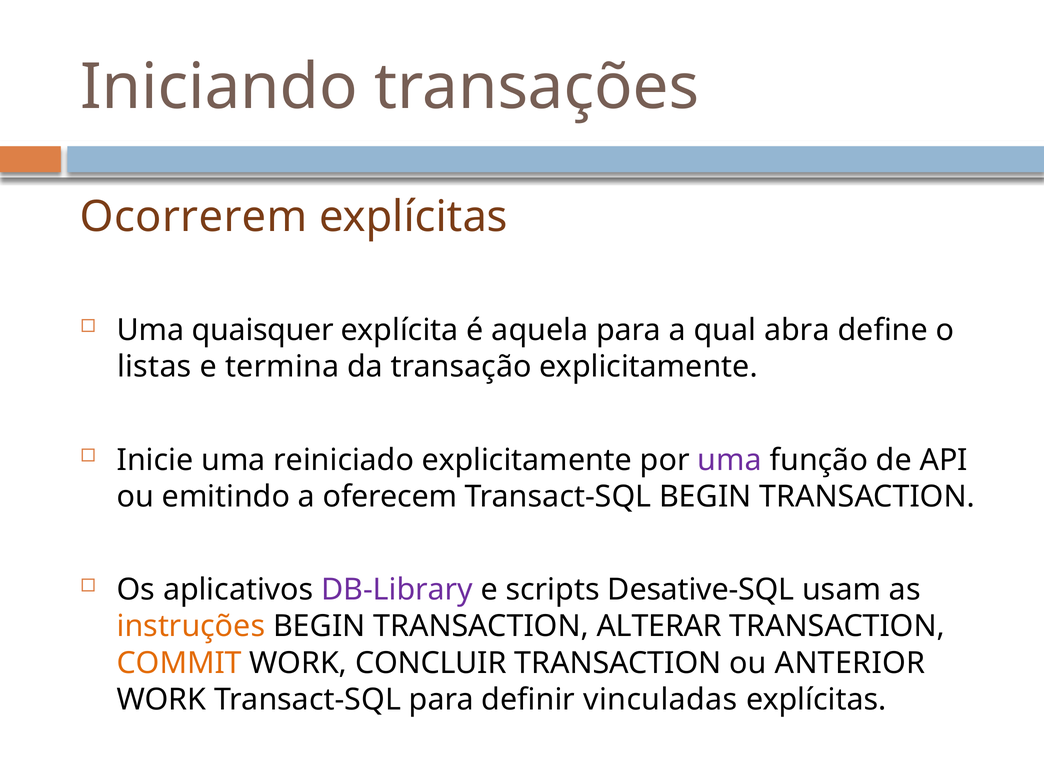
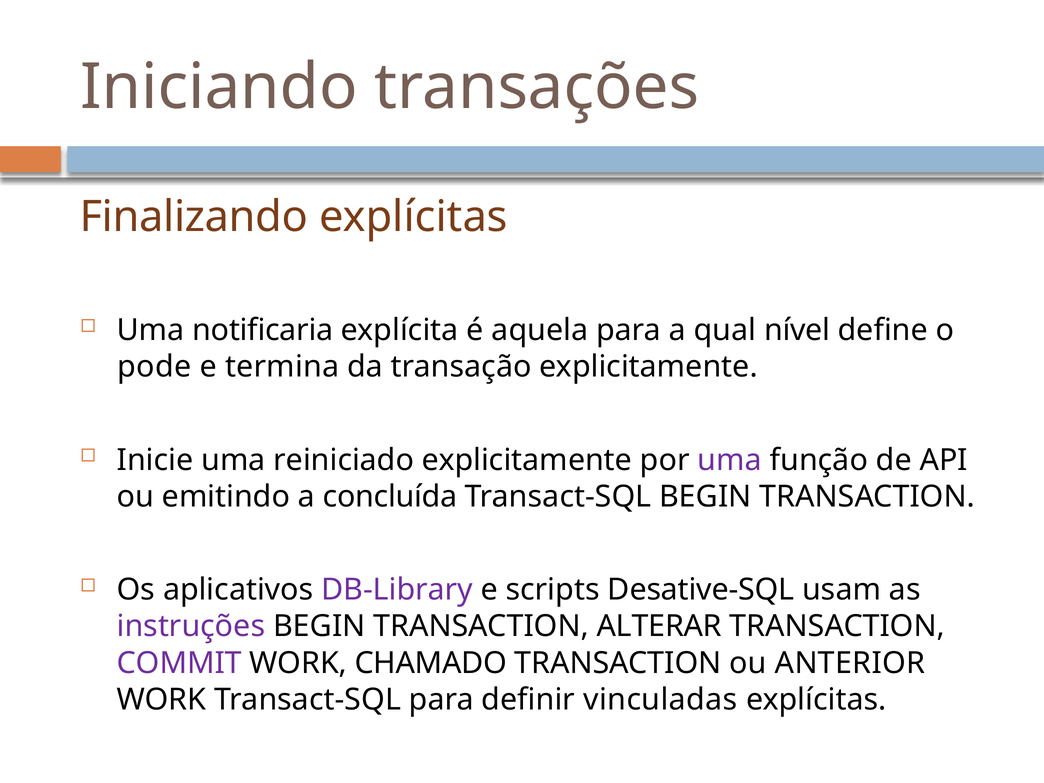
Ocorrerem: Ocorrerem -> Finalizando
quaisquer: quaisquer -> notificaria
abra: abra -> nível
listas: listas -> pode
oferecem: oferecem -> concluída
instruções colour: orange -> purple
COMMIT colour: orange -> purple
CONCLUIR: CONCLUIR -> CHAMADO
